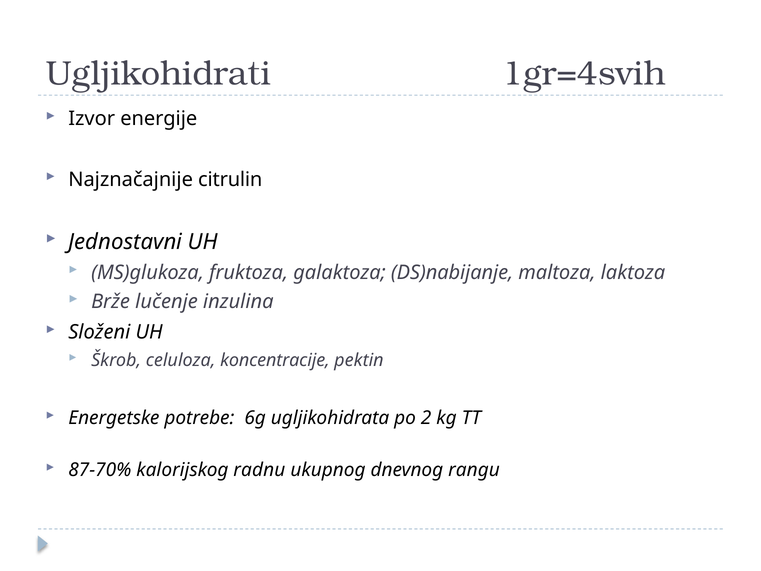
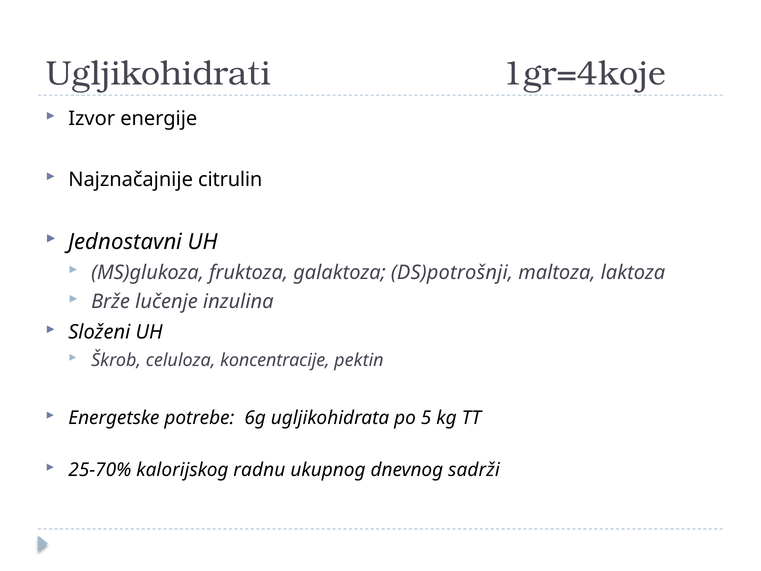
1gr=4svih: 1gr=4svih -> 1gr=4koje
DS)nabijanje: DS)nabijanje -> DS)potrošnji
2: 2 -> 5
87-70%: 87-70% -> 25-70%
rangu: rangu -> sadrži
